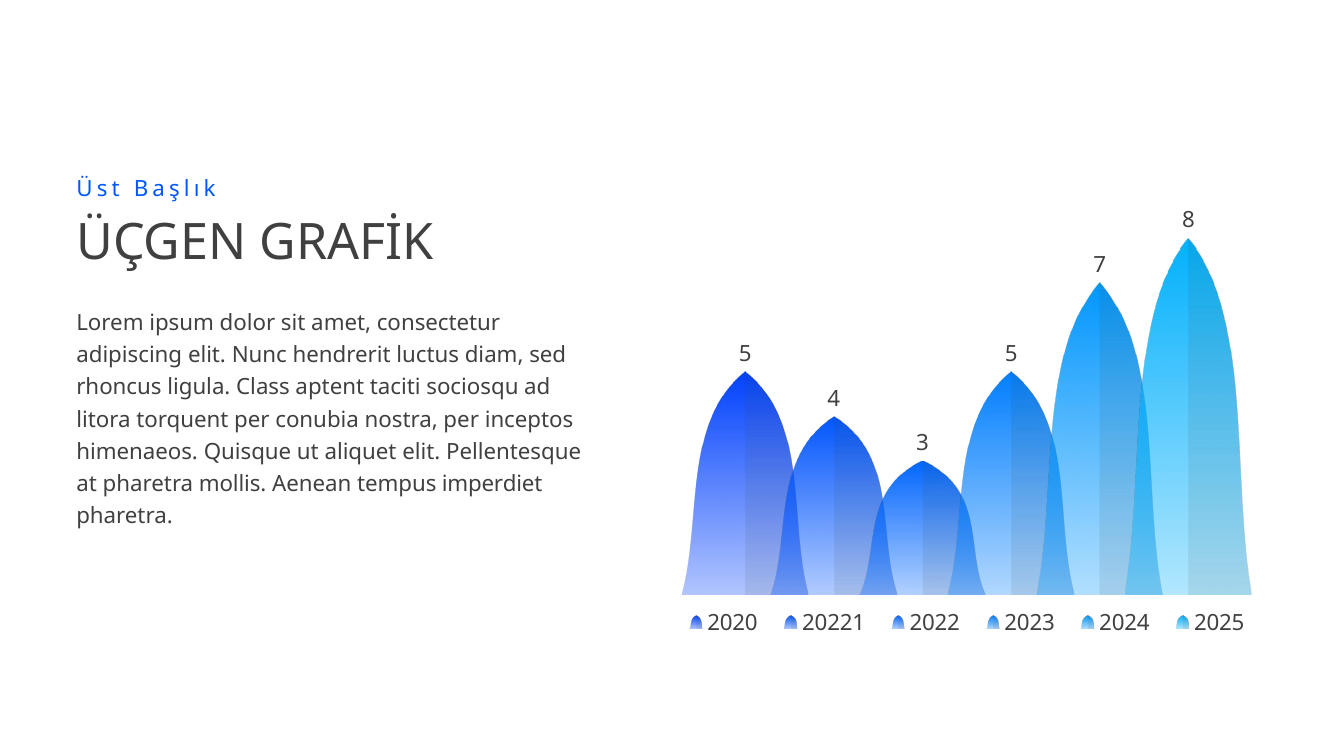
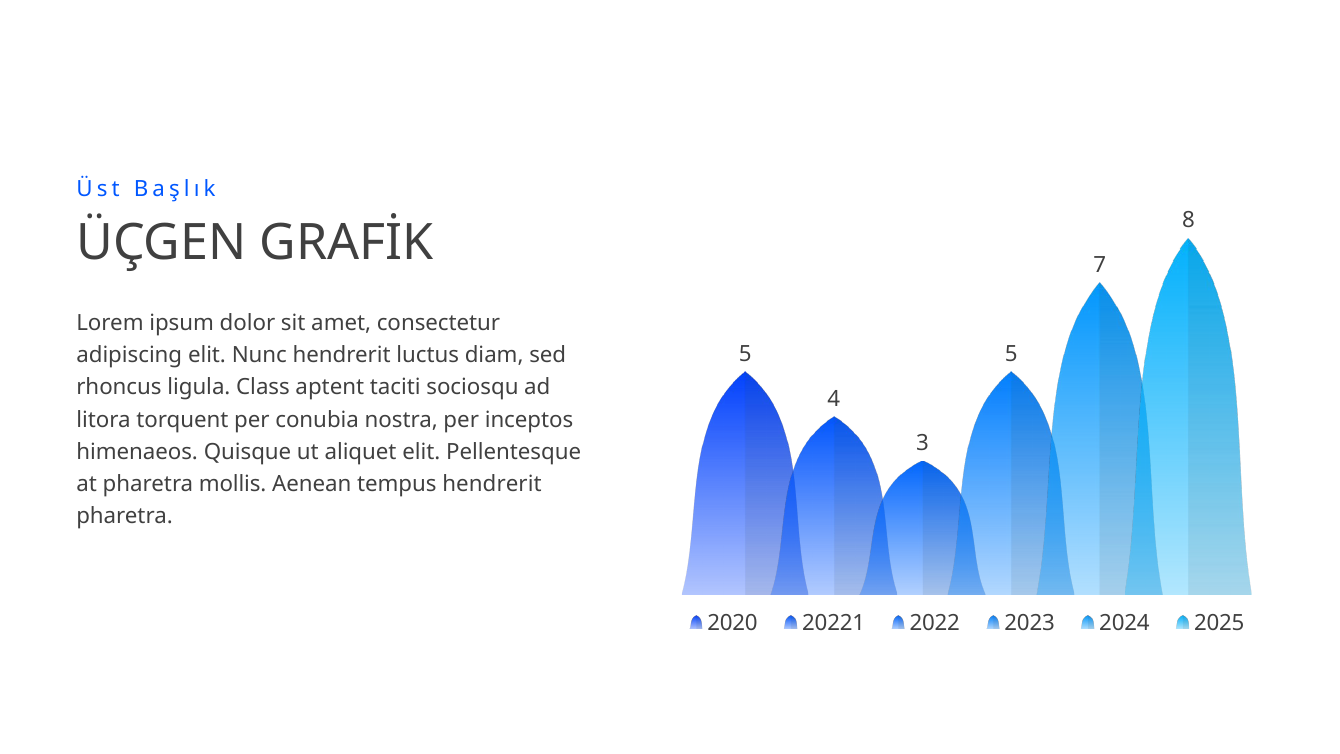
tempus imperdiet: imperdiet -> hendrerit
